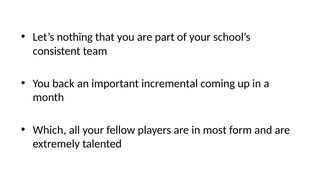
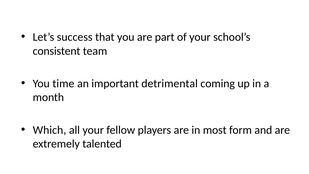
nothing: nothing -> success
back: back -> time
incremental: incremental -> detrimental
